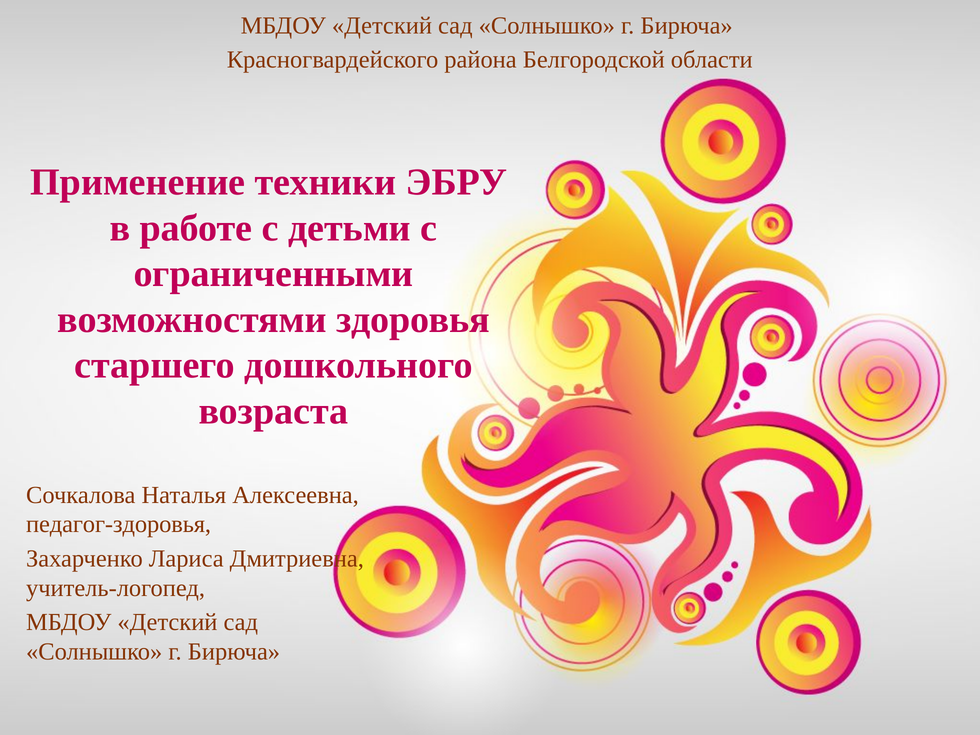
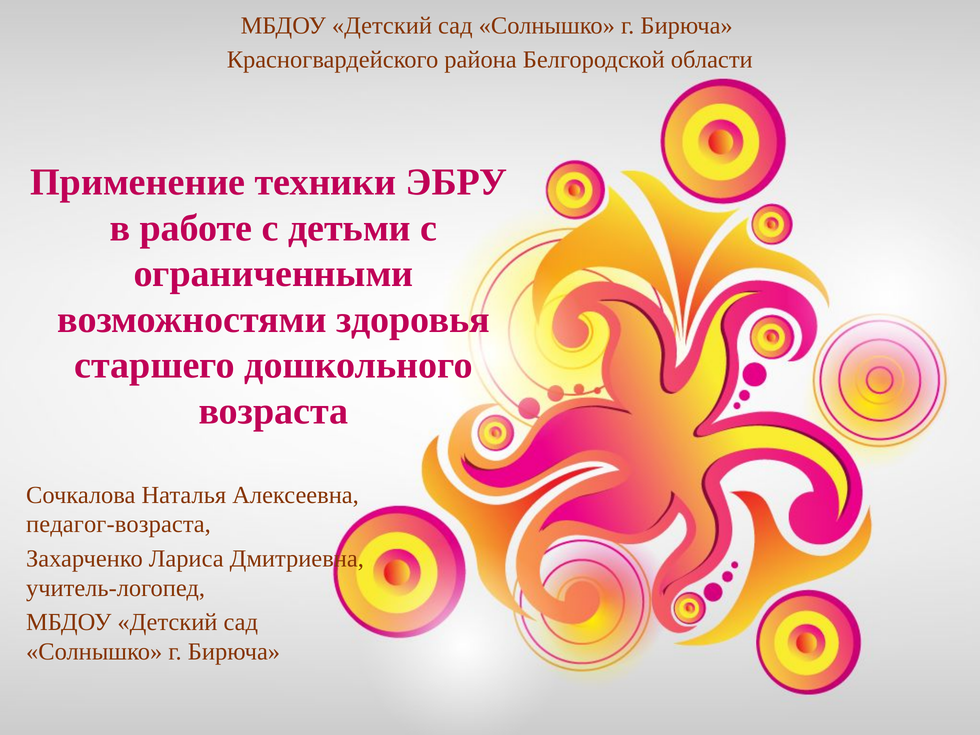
педагог-здоровья: педагог-здоровья -> педагог-возраста
